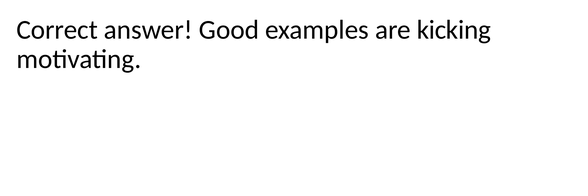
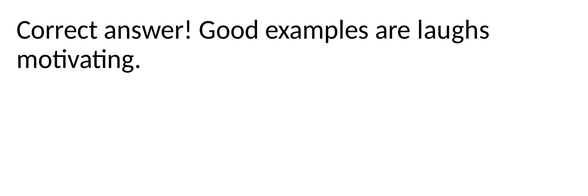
kicking: kicking -> laughs
